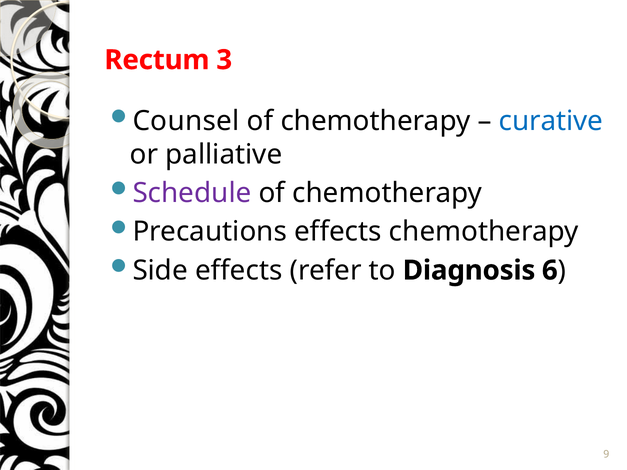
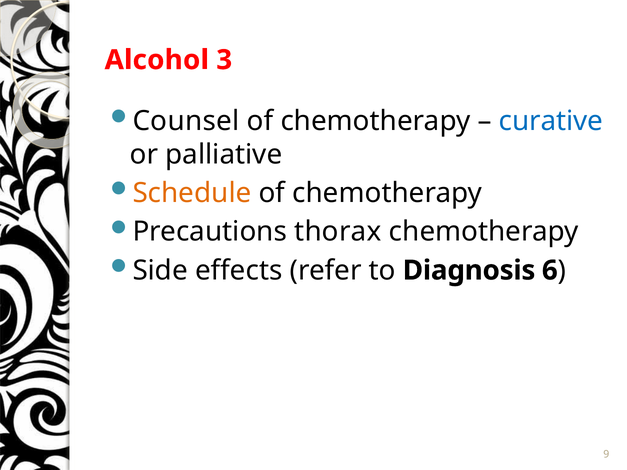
Rectum: Rectum -> Alcohol
Schedule colour: purple -> orange
Precautions effects: effects -> thorax
